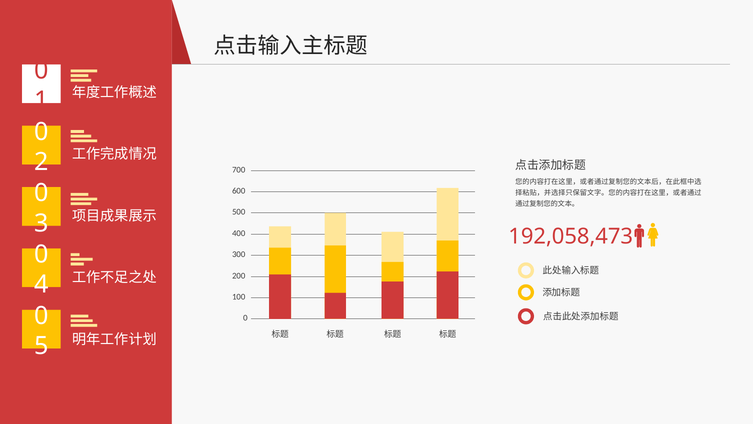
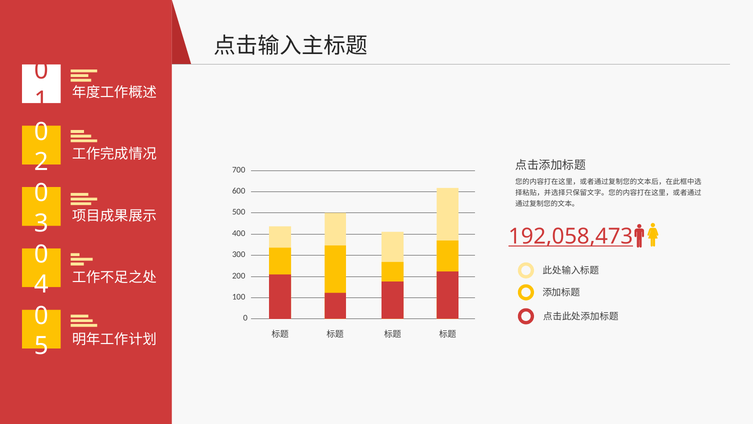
192,058,473 underline: none -> present
